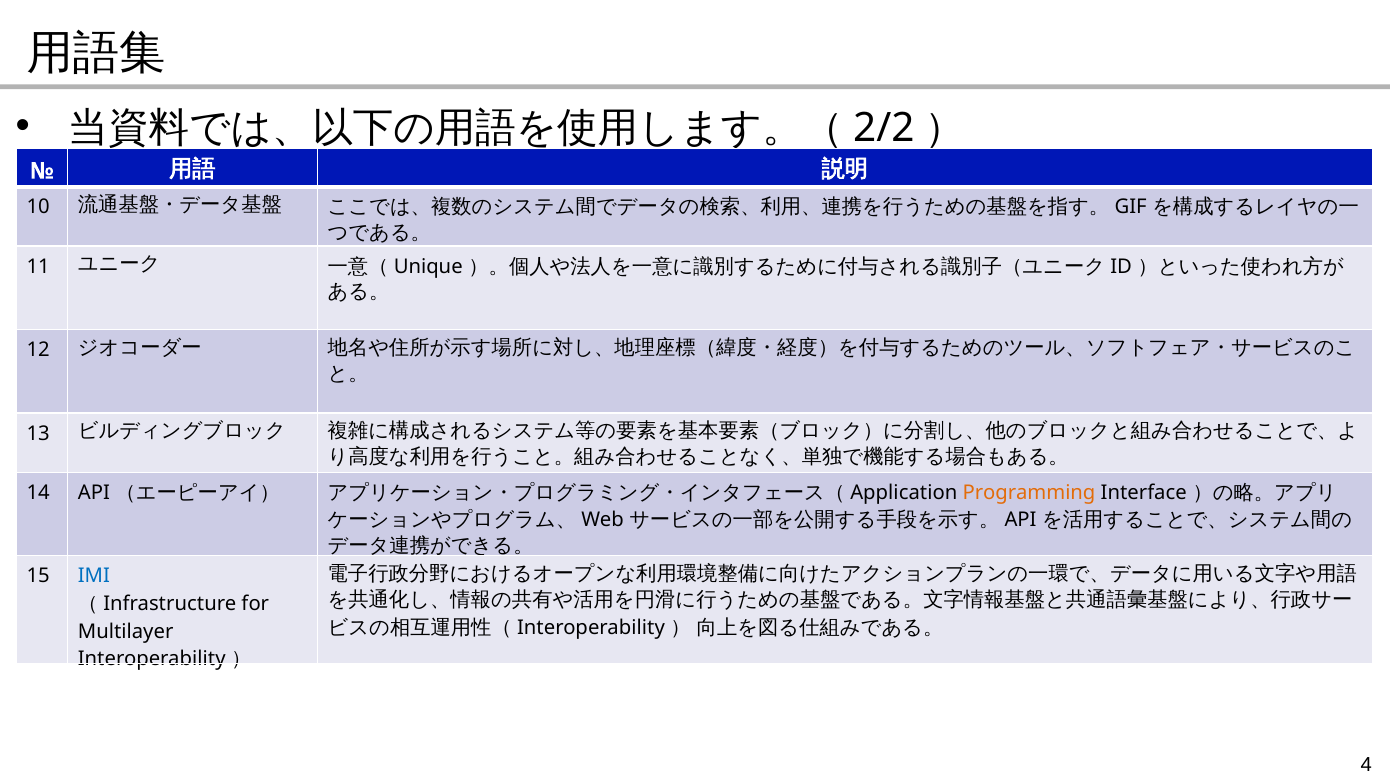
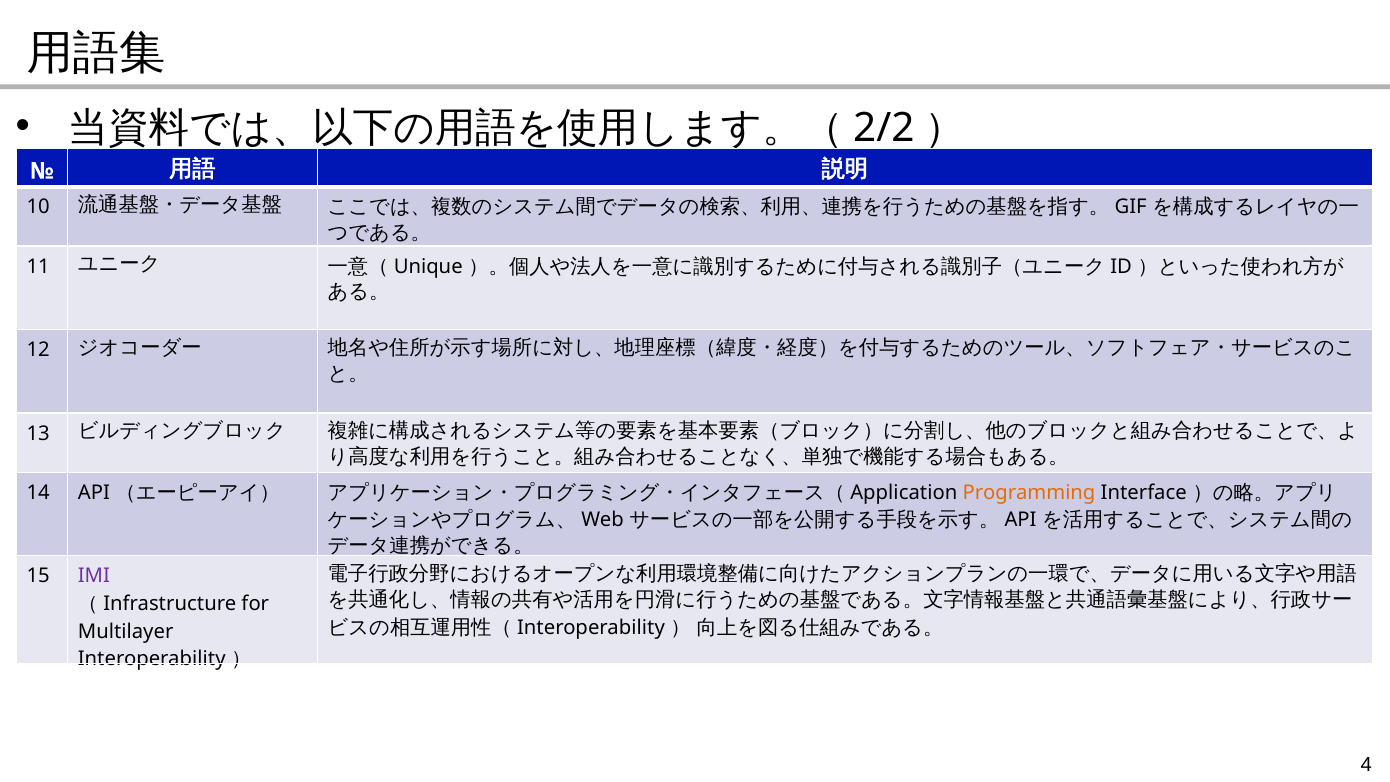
IMI colour: blue -> purple
